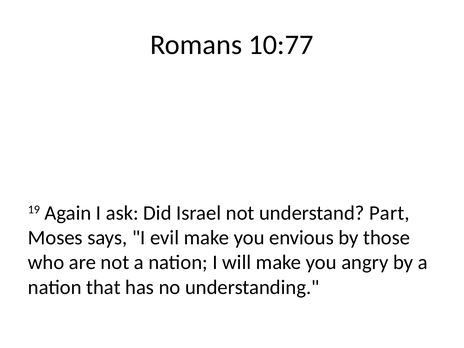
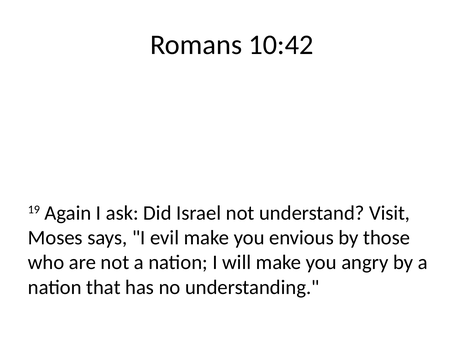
10:77: 10:77 -> 10:42
Part: Part -> Visit
